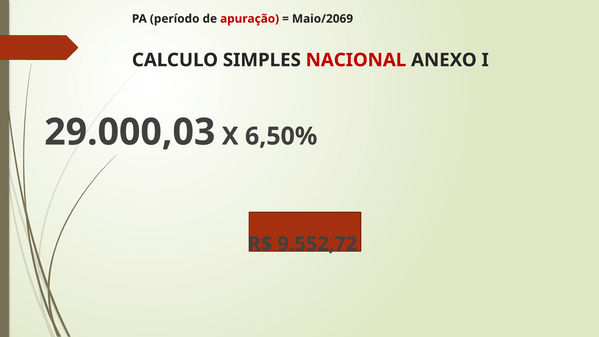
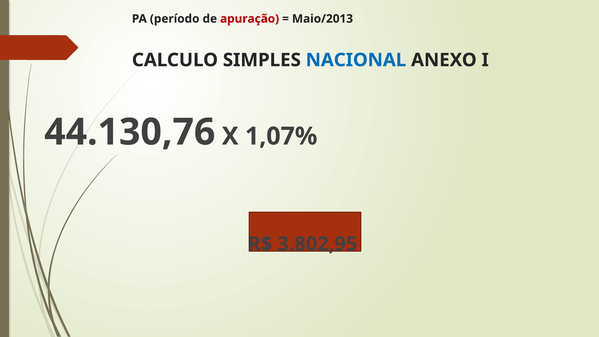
Maio/2069: Maio/2069 -> Maio/2013
NACIONAL colour: red -> blue
29.000,03: 29.000,03 -> 44.130,76
6,50%: 6,50% -> 1,07%
9.552,72: 9.552,72 -> 3.802,95
